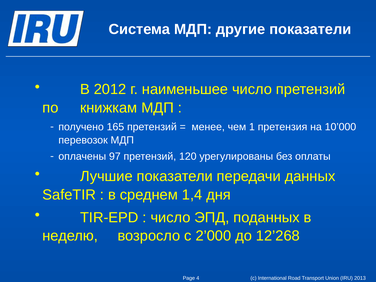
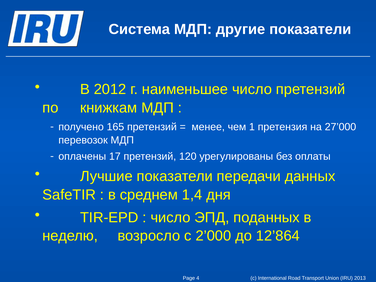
10’000: 10’000 -> 27’000
97: 97 -> 17
12’268: 12’268 -> 12’864
